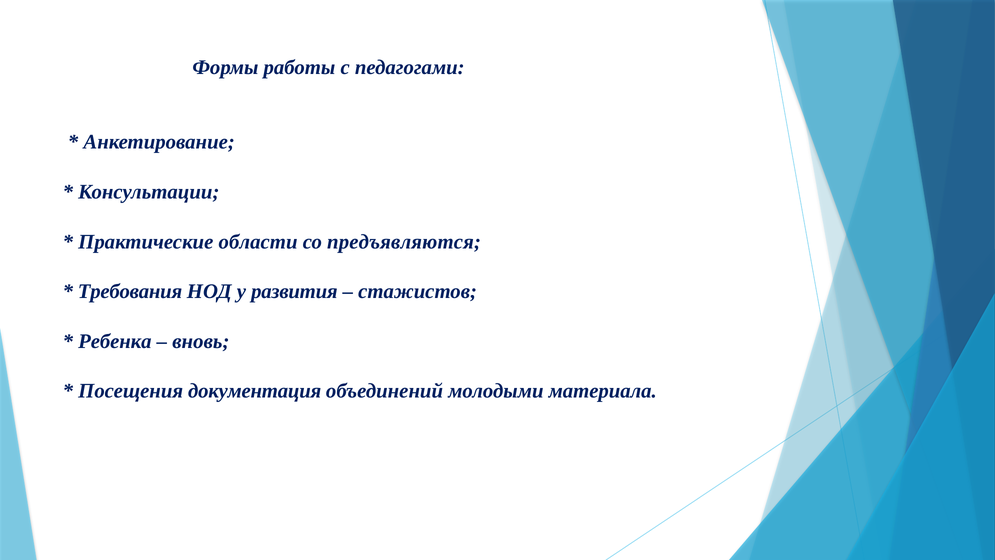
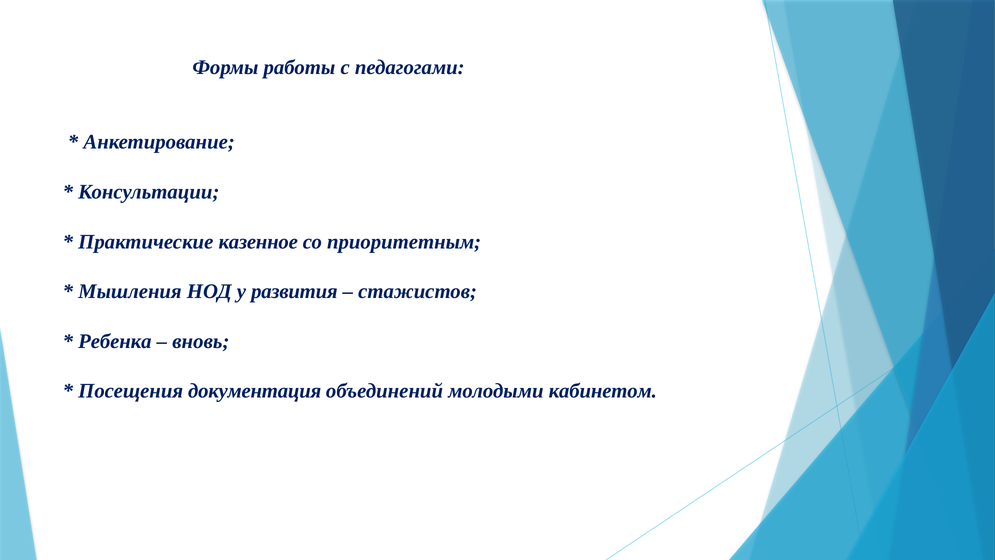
области: области -> казенное
предъявляются: предъявляются -> приоритетным
Требования: Требования -> Мышления
материала: материала -> кабинетом
